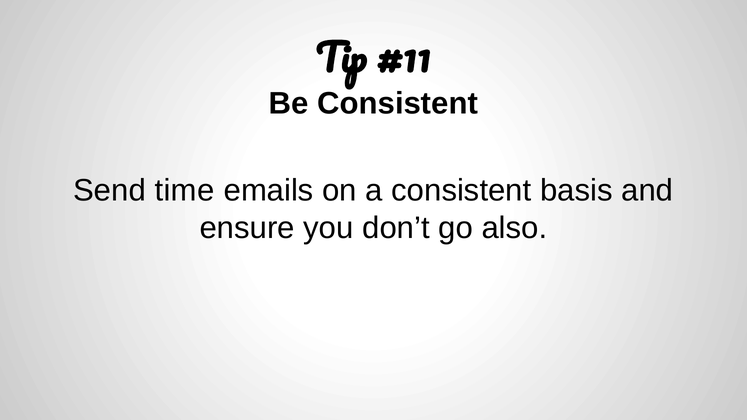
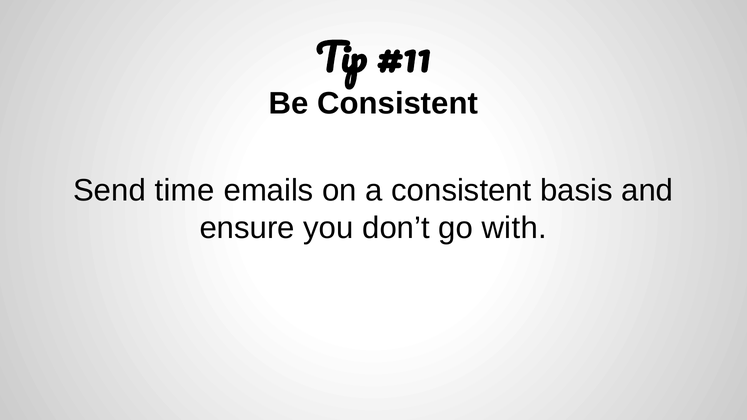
also: also -> with
